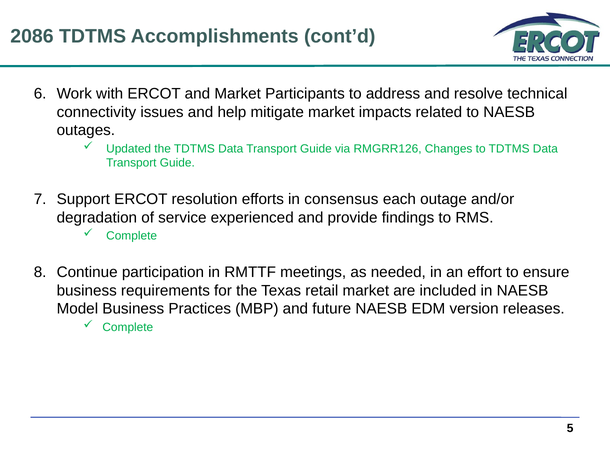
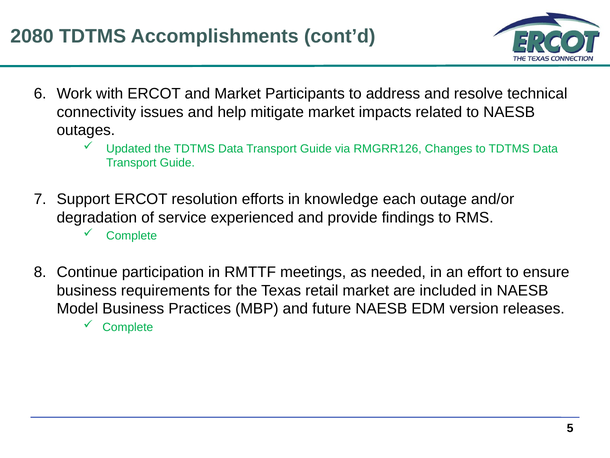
2086: 2086 -> 2080
consensus: consensus -> knowledge
